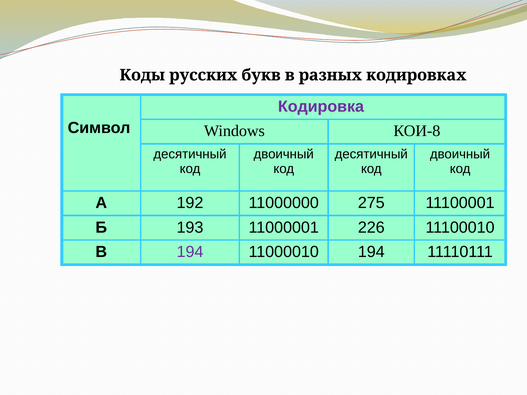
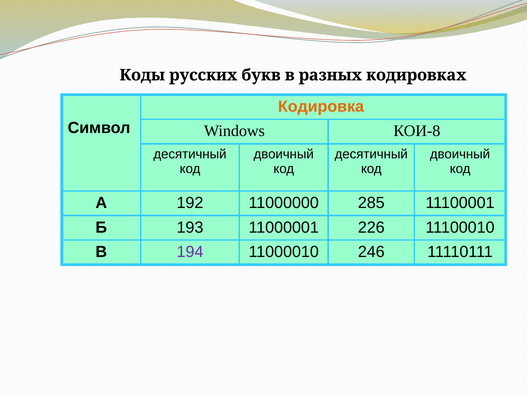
Кодировка colour: purple -> orange
275: 275 -> 285
11000010 194: 194 -> 246
